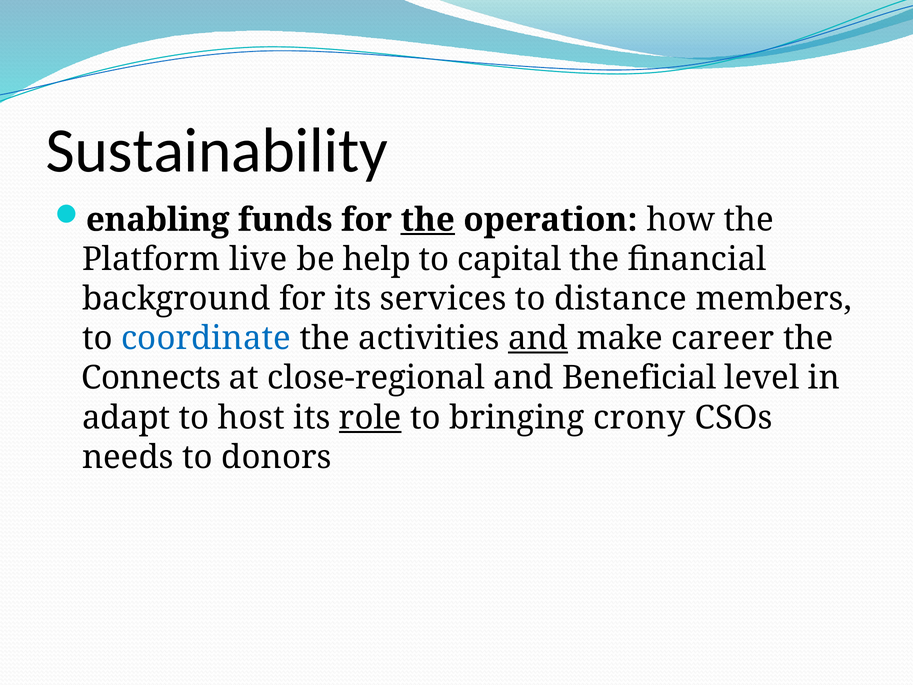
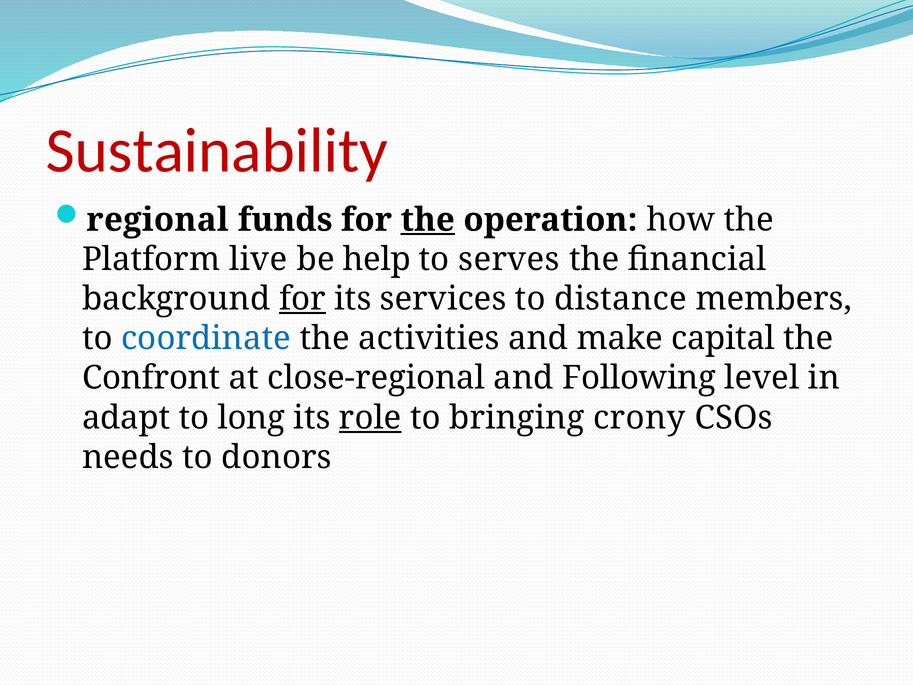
Sustainability colour: black -> red
enabling: enabling -> regional
capital: capital -> serves
for at (302, 299) underline: none -> present
and at (538, 338) underline: present -> none
career: career -> capital
Connects: Connects -> Confront
Beneficial: Beneficial -> Following
host: host -> long
